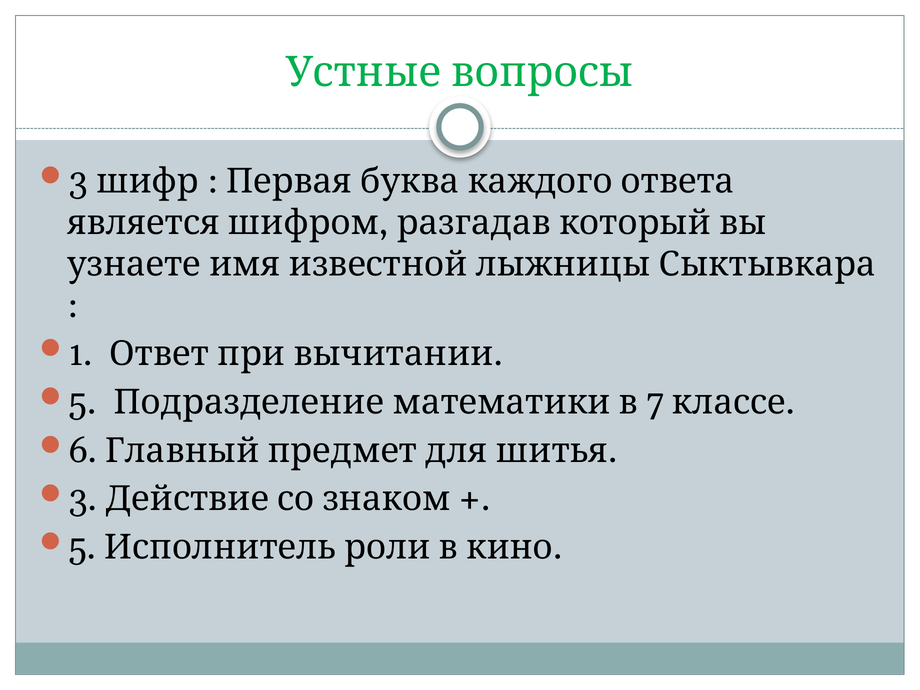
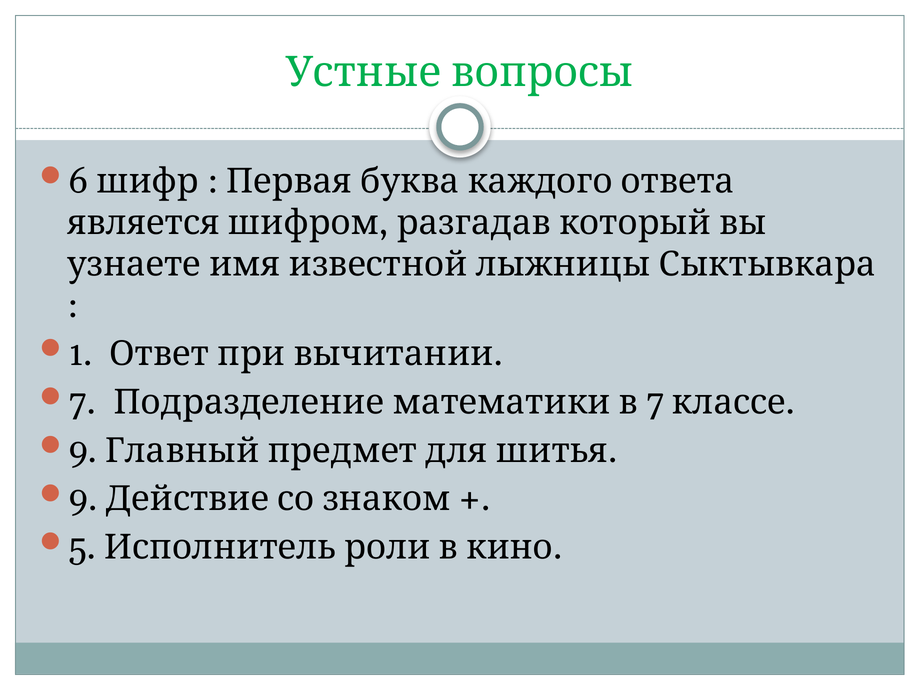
3 at (78, 181): 3 -> 6
5 at (83, 402): 5 -> 7
6 at (83, 451): 6 -> 9
3 at (83, 499): 3 -> 9
